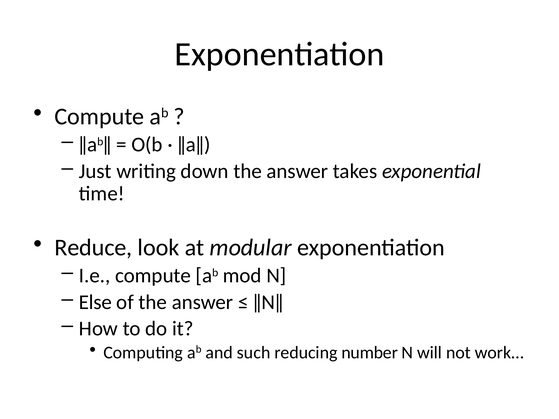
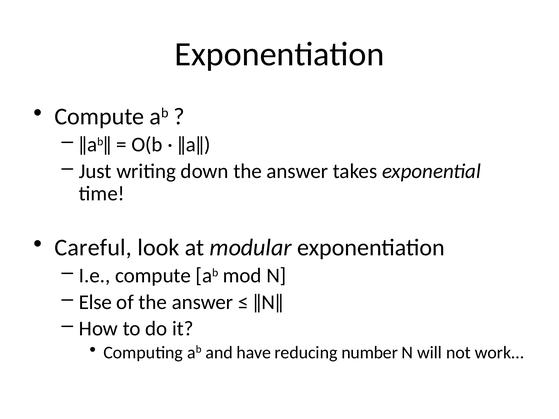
Reduce: Reduce -> Careful
such: such -> have
